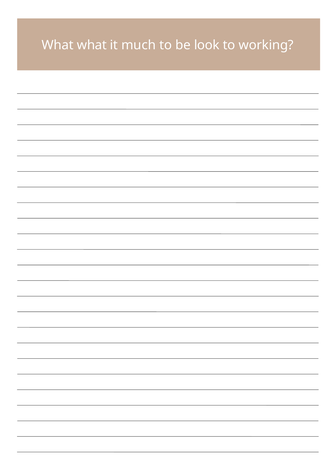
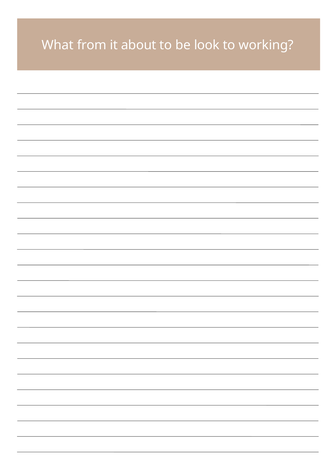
What what: what -> from
much: much -> about
